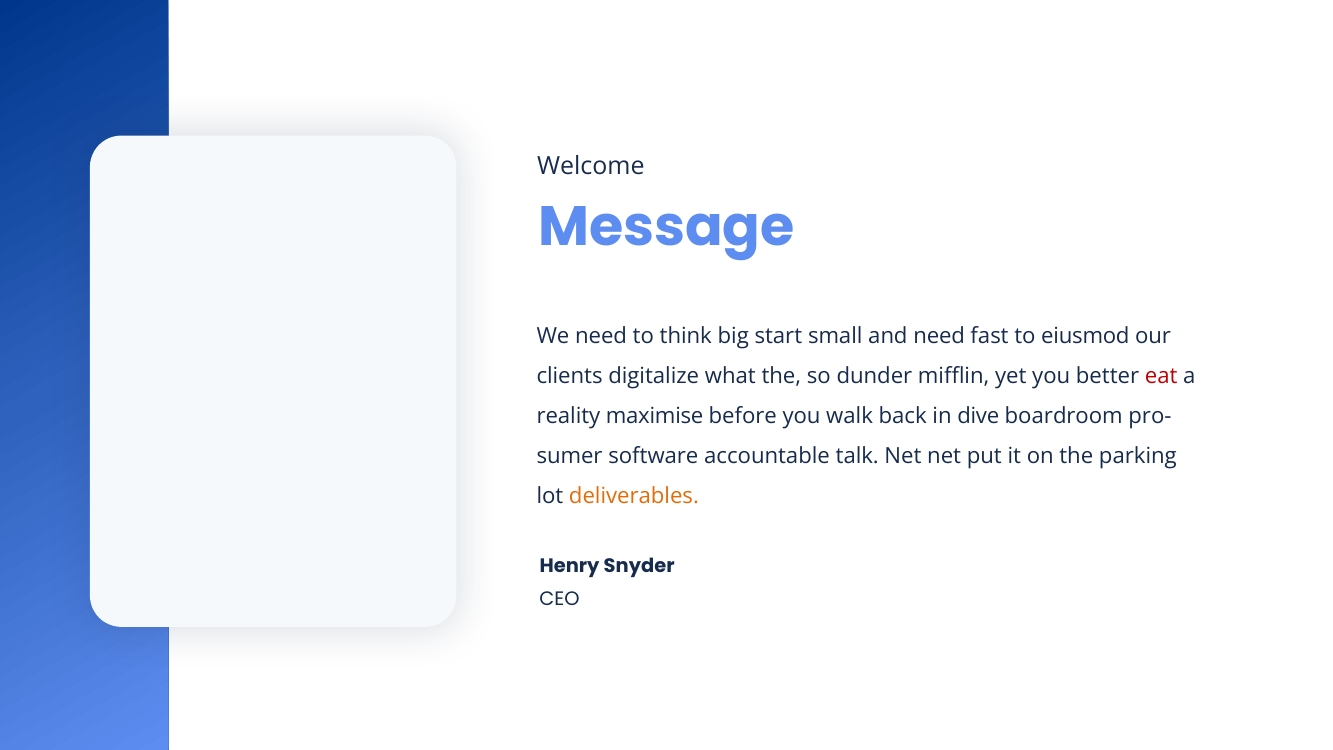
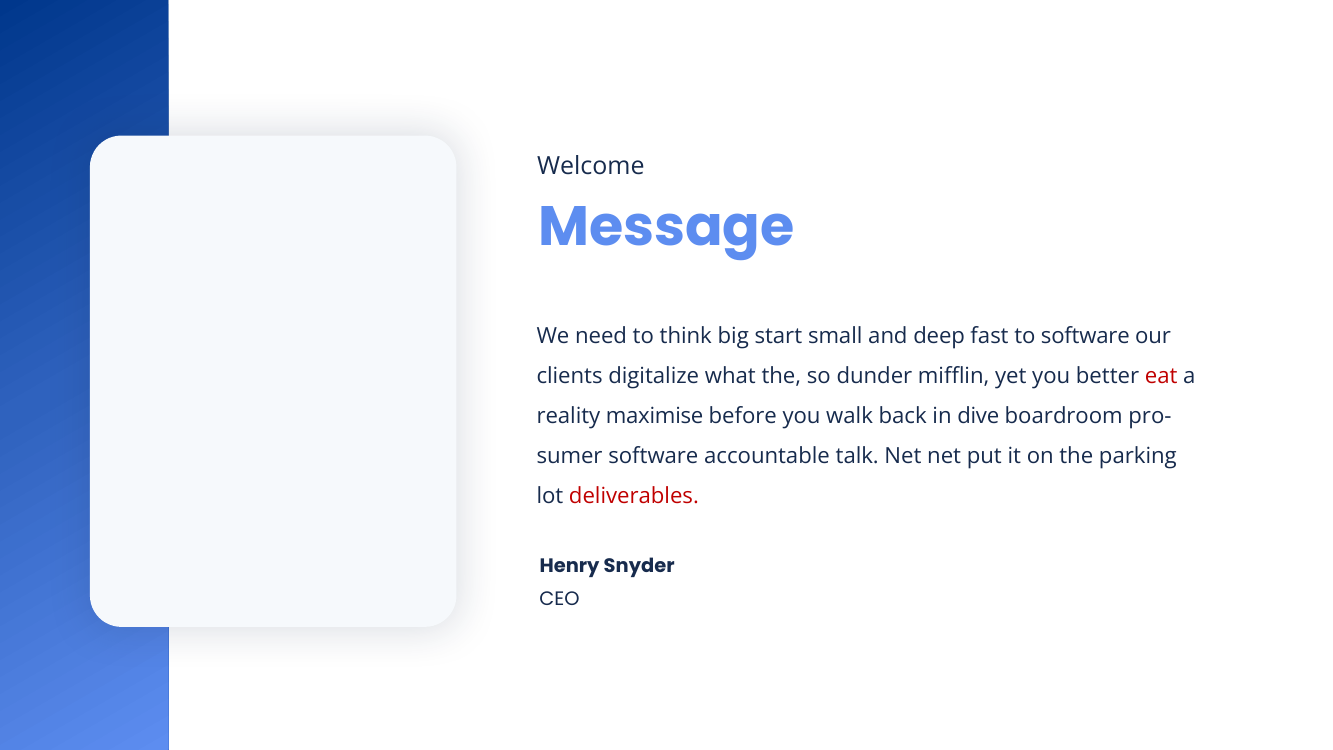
and need: need -> deep
to eiusmod: eiusmod -> software
deliverables colour: orange -> red
